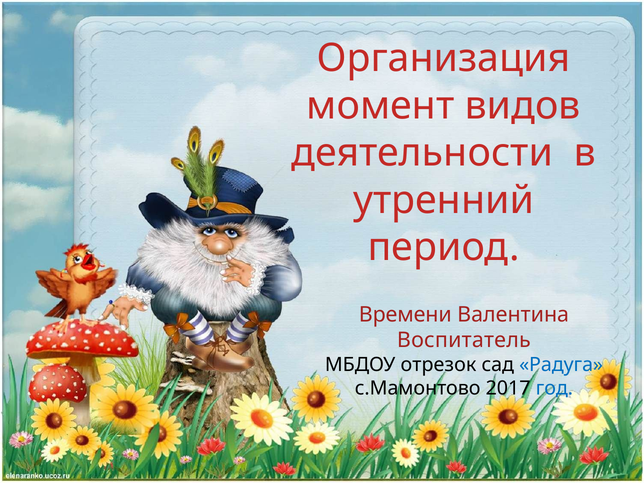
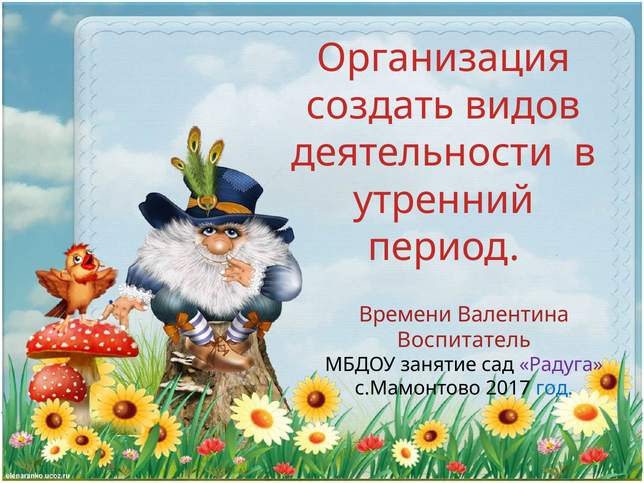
момент: момент -> создать
отрезок: отрезок -> занятие
Радуга colour: blue -> purple
